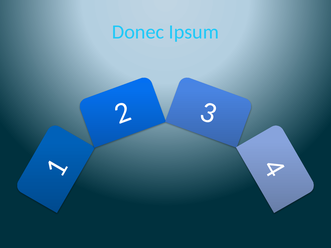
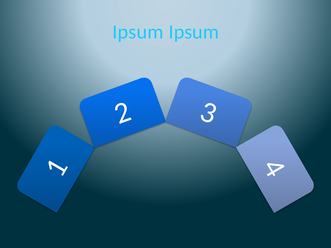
Donec at (138, 32): Donec -> Ipsum
